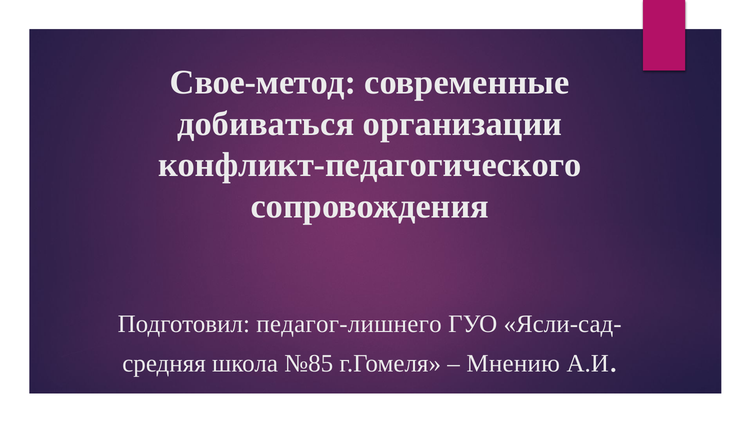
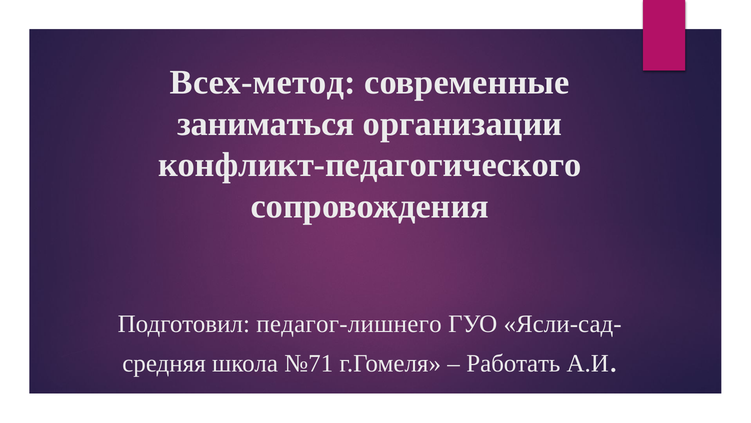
Свое-метод: Свое-метод -> Всех-метод
добиваться: добиваться -> заниматься
№85: №85 -> №71
Мнению: Мнению -> Работать
